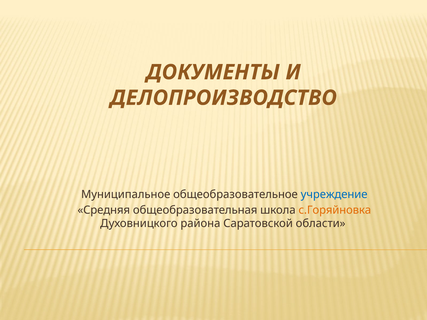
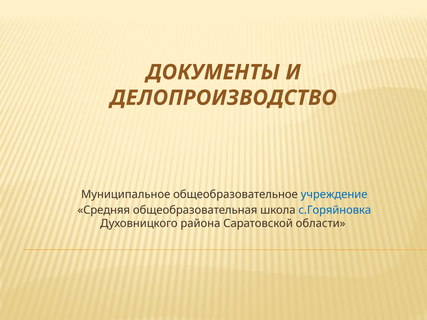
с.Горяйновка colour: orange -> blue
